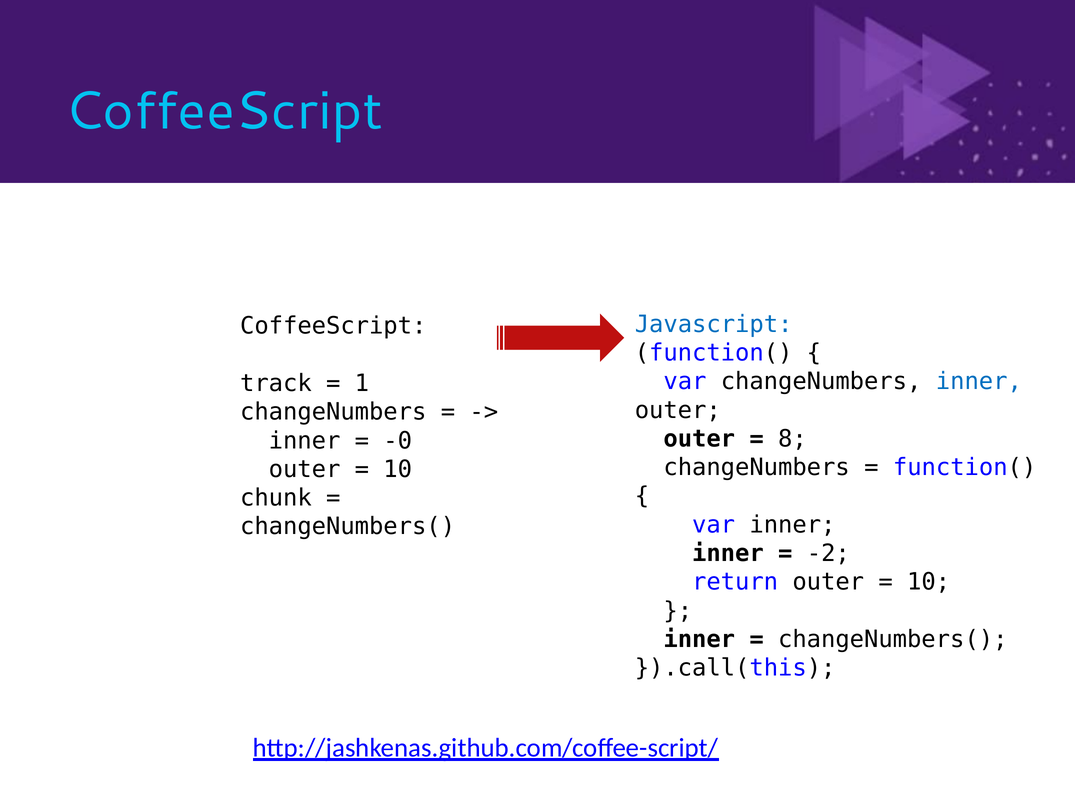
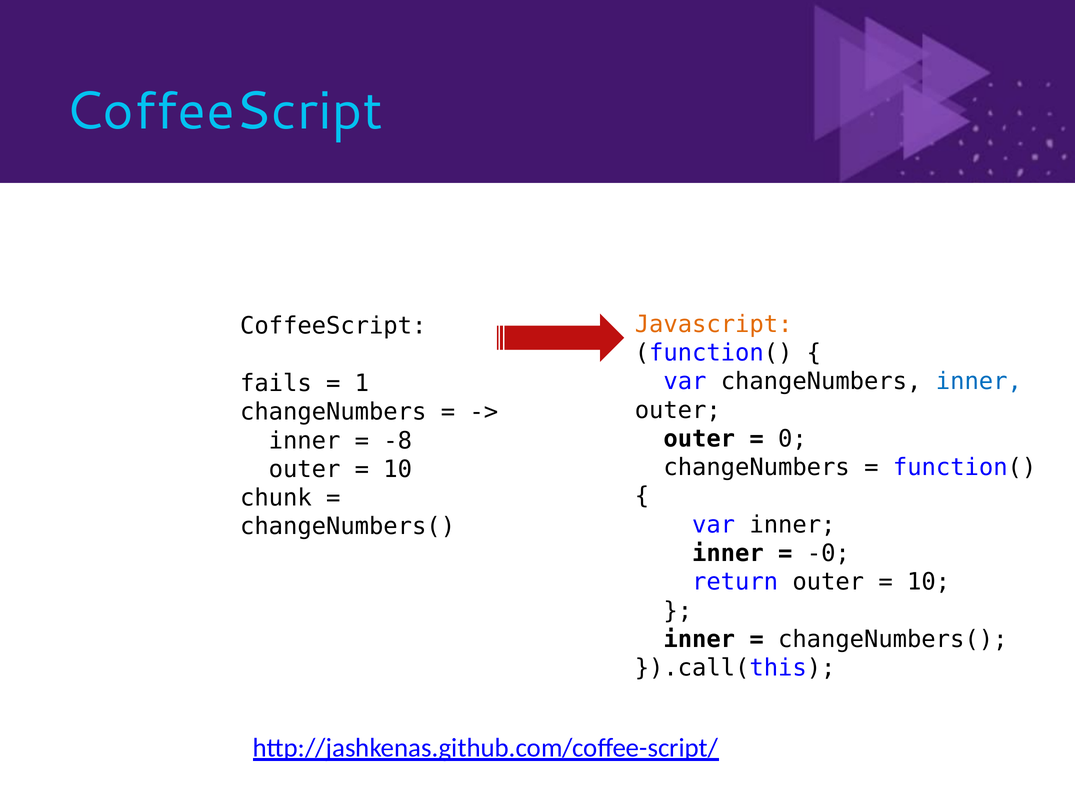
Javascript colour: blue -> orange
track: track -> fails
8: 8 -> 0
-0: -0 -> -8
-2: -2 -> -0
